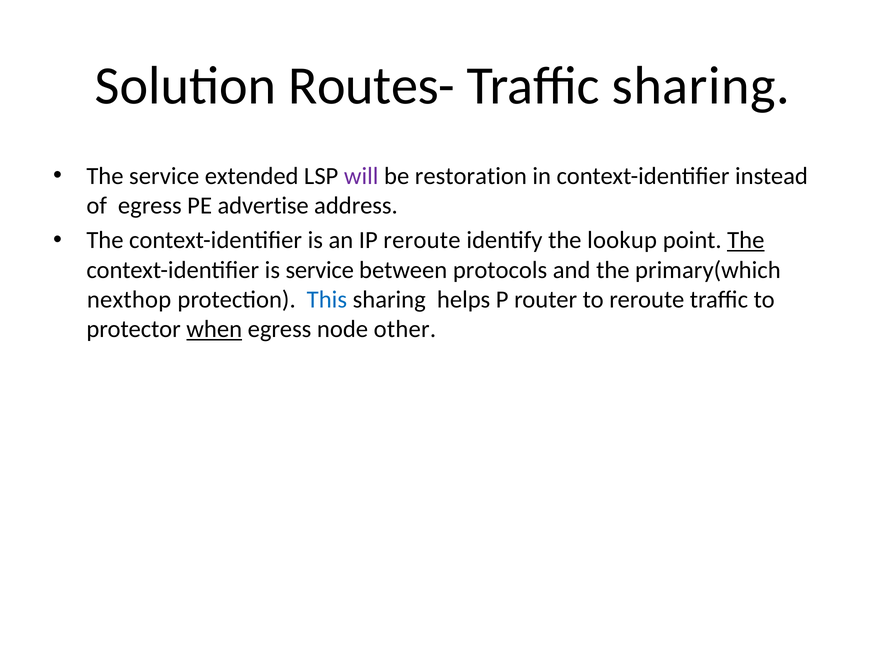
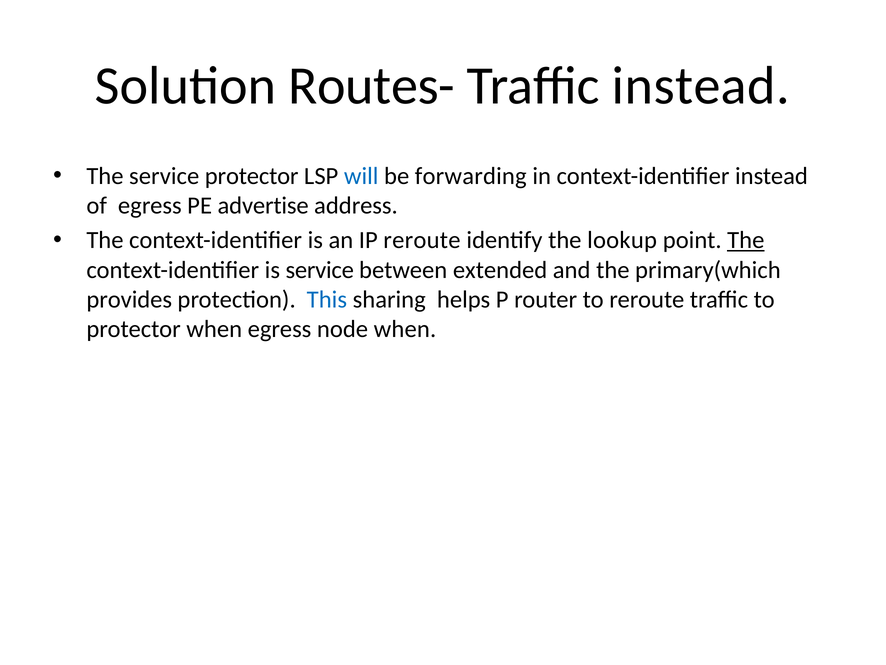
Traffic sharing: sharing -> instead
service extended: extended -> protector
will colour: purple -> blue
restoration: restoration -> forwarding
protocols: protocols -> extended
nexthop: nexthop -> provides
when at (214, 329) underline: present -> none
node other: other -> when
